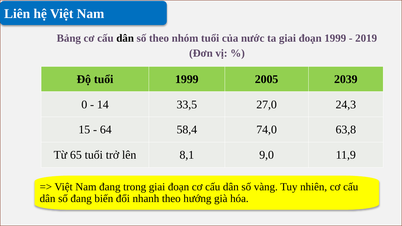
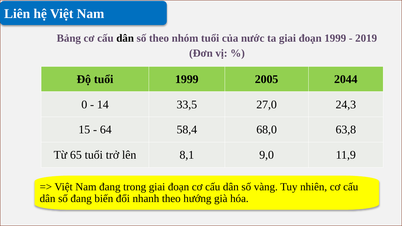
2039: 2039 -> 2044
74,0: 74,0 -> 68,0
